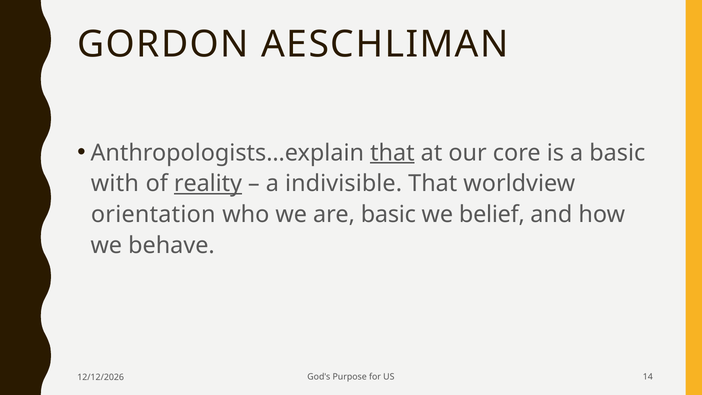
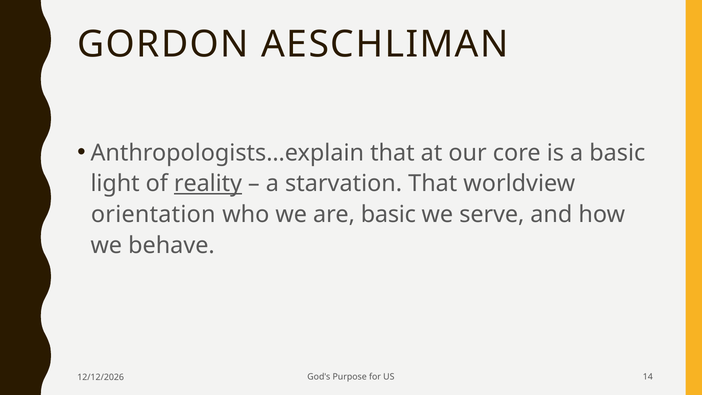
that at (392, 153) underline: present -> none
with: with -> light
indivisible: indivisible -> starvation
belief: belief -> serve
